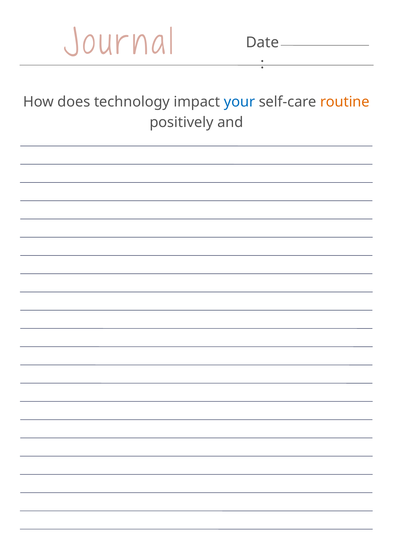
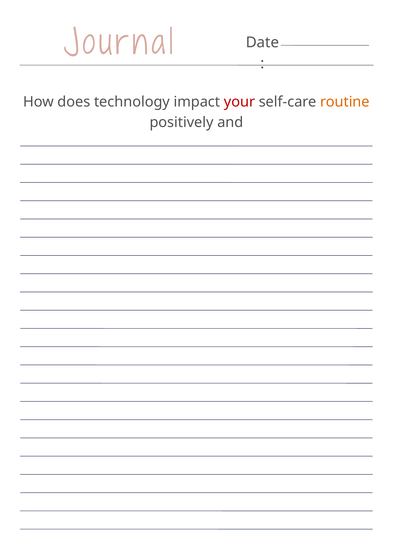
your colour: blue -> red
